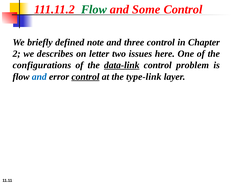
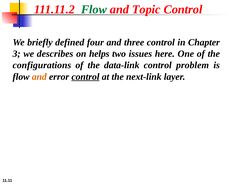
Some: Some -> Topic
note: note -> four
2: 2 -> 3
letter: letter -> helps
data-link underline: present -> none
and at (39, 77) colour: blue -> orange
type-link: type-link -> next-link
